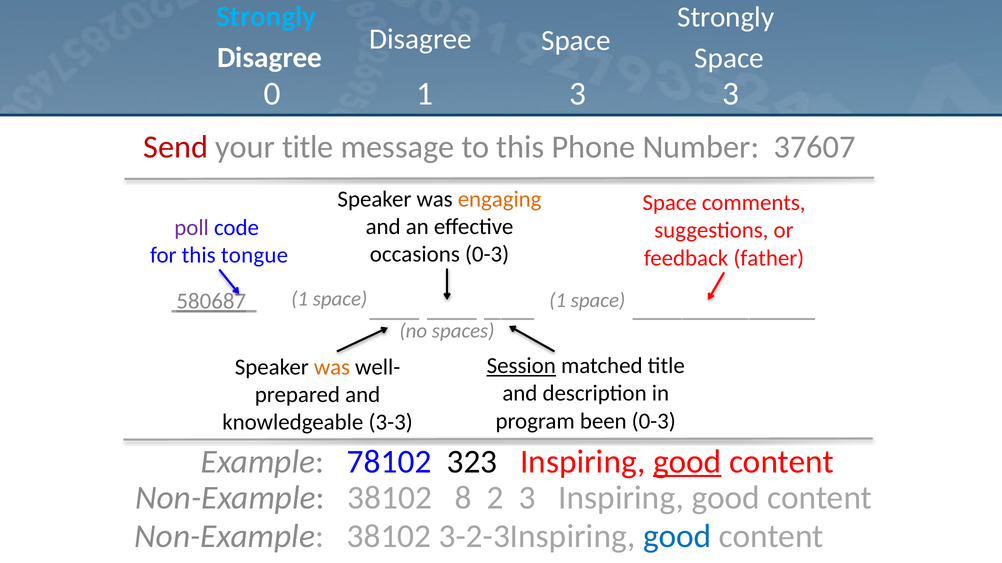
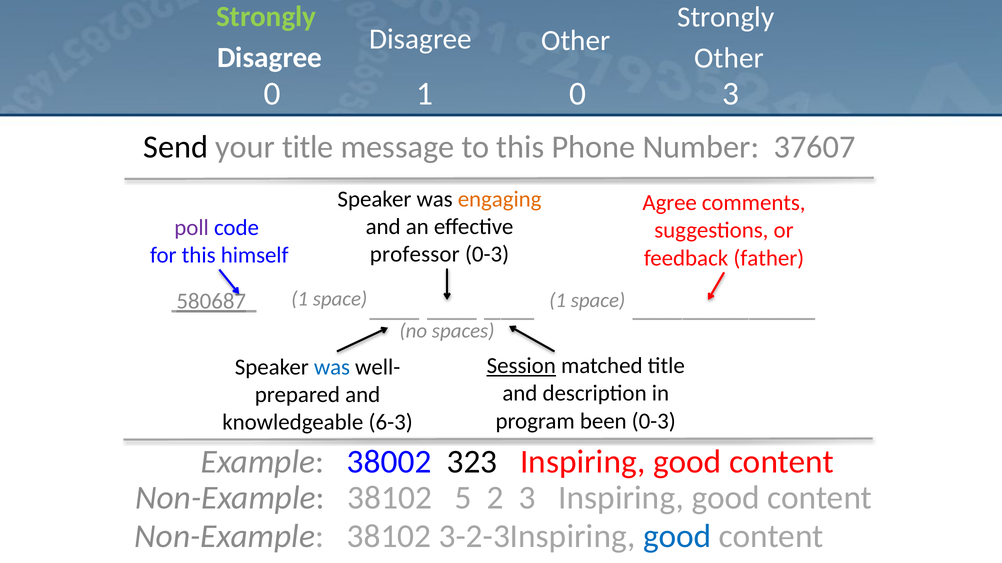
Strongly at (266, 17) colour: light blue -> light green
Disagree Space: Space -> Other
Space at (729, 58): Space -> Other
1 3: 3 -> 0
Send colour: red -> black
Space at (670, 203): Space -> Agree
occasions: occasions -> professor
tongue: tongue -> himself
was at (332, 367) colour: orange -> blue
3-3: 3-3 -> 6-3
78102: 78102 -> 38002
good at (687, 462) underline: present -> none
8: 8 -> 5
